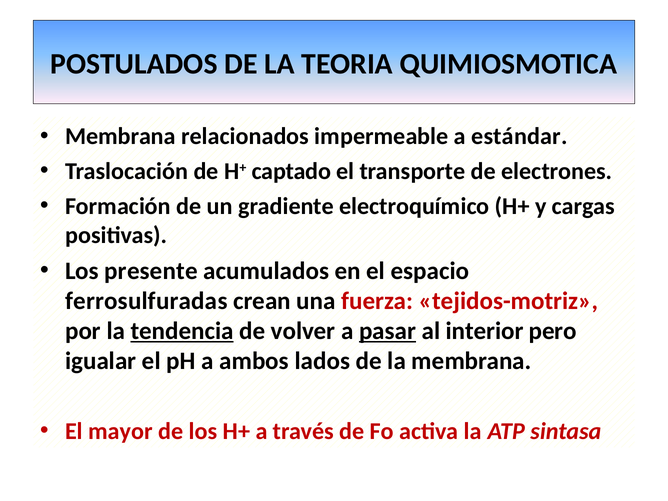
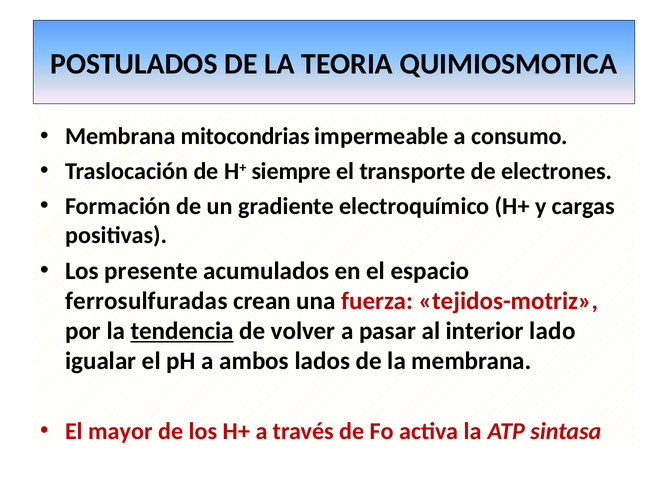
relacionados: relacionados -> mitocondrias
estándar: estándar -> consumo
captado: captado -> siempre
pasar underline: present -> none
pero: pero -> lado
